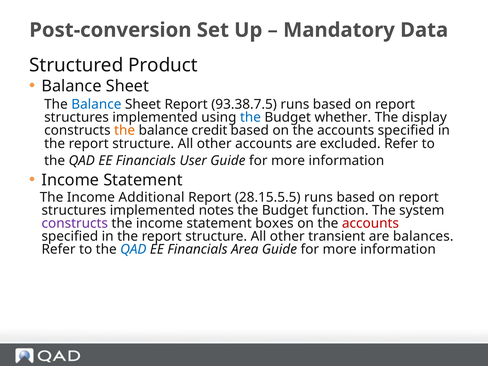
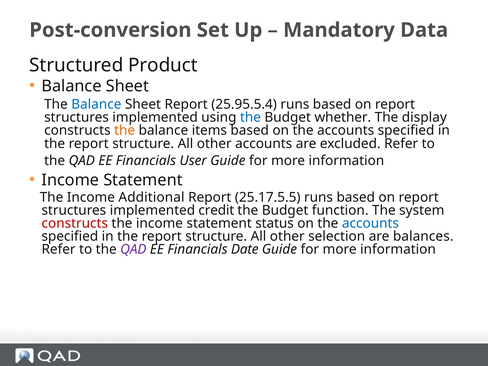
93.38.7.5: 93.38.7.5 -> 25.95.5.4
credit: credit -> items
28.15.5.5: 28.15.5.5 -> 25.17.5.5
notes: notes -> credit
constructs at (75, 223) colour: purple -> red
boxes: boxes -> status
accounts at (370, 223) colour: red -> blue
transient: transient -> selection
QAD at (133, 249) colour: blue -> purple
Area: Area -> Date
